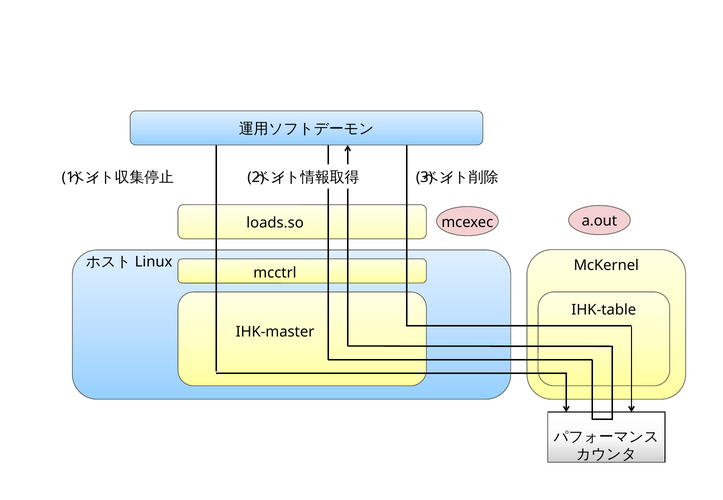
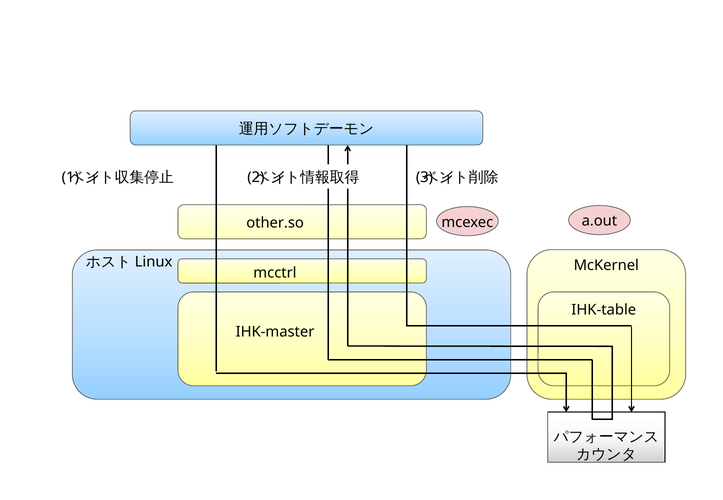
loads.so: loads.so -> other.so
